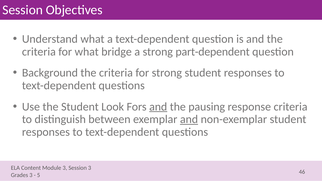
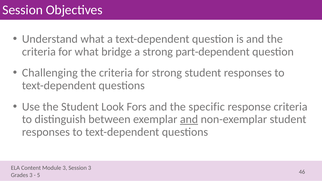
Background: Background -> Challenging
and at (158, 107) underline: present -> none
pausing: pausing -> specific
